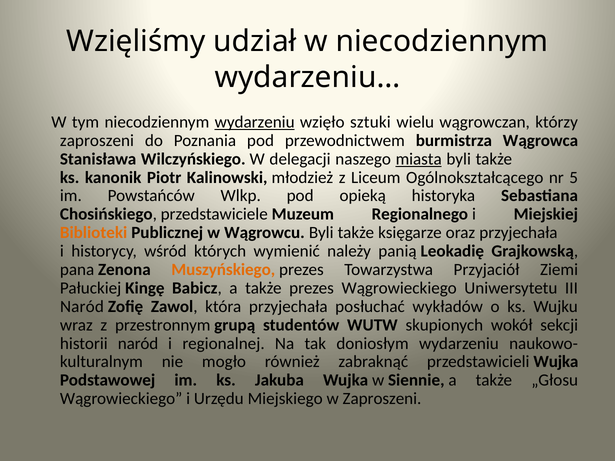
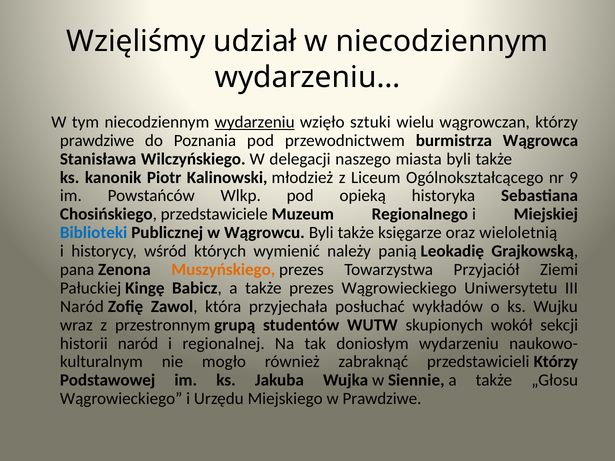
zaproszeni at (97, 141): zaproszeni -> prawdziwe
miasta underline: present -> none
5: 5 -> 9
Biblioteki colour: orange -> blue
oraz przyjechała: przyjechała -> wieloletnią
przedstawicieli Wujka: Wujka -> Którzy
w Zaproszeni: Zaproszeni -> Prawdziwe
